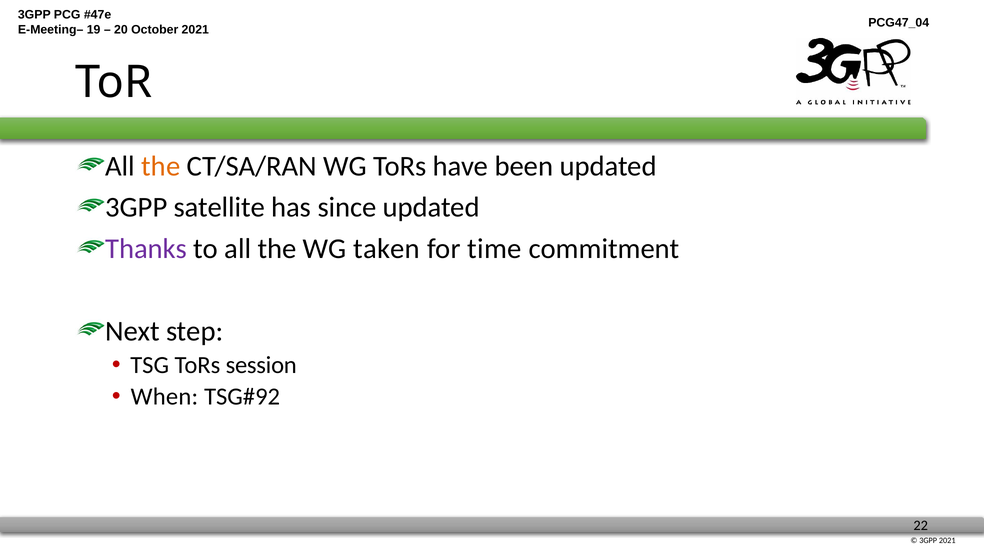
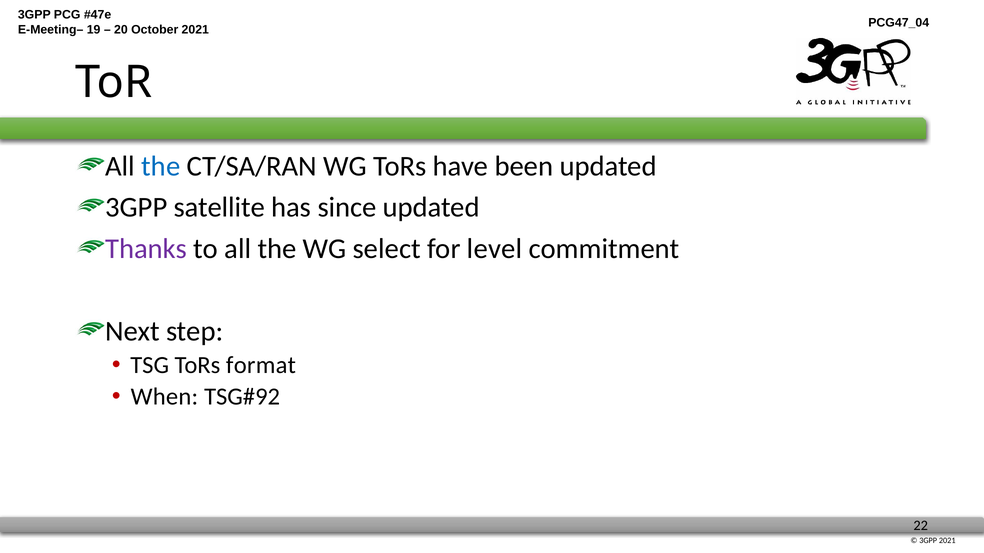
the at (161, 166) colour: orange -> blue
taken: taken -> select
time: time -> level
session: session -> format
